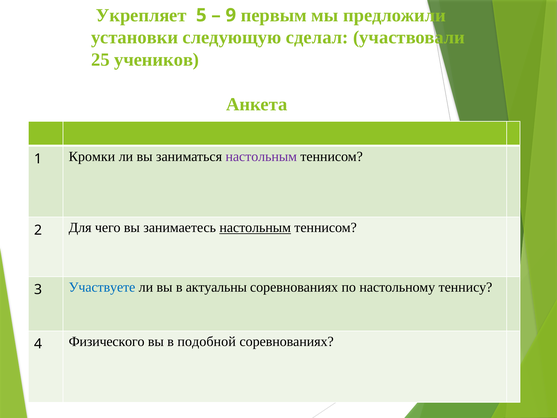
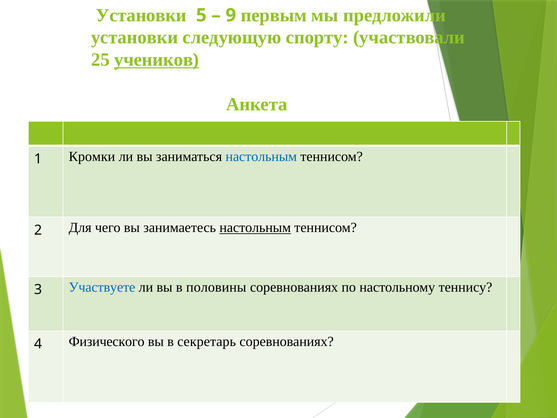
Укрепляет at (141, 15): Укрепляет -> Установки
сделал: сделал -> спорту
учеников underline: none -> present
настольным at (261, 156) colour: purple -> blue
актуальны: актуальны -> половины
подобной: подобной -> секретарь
